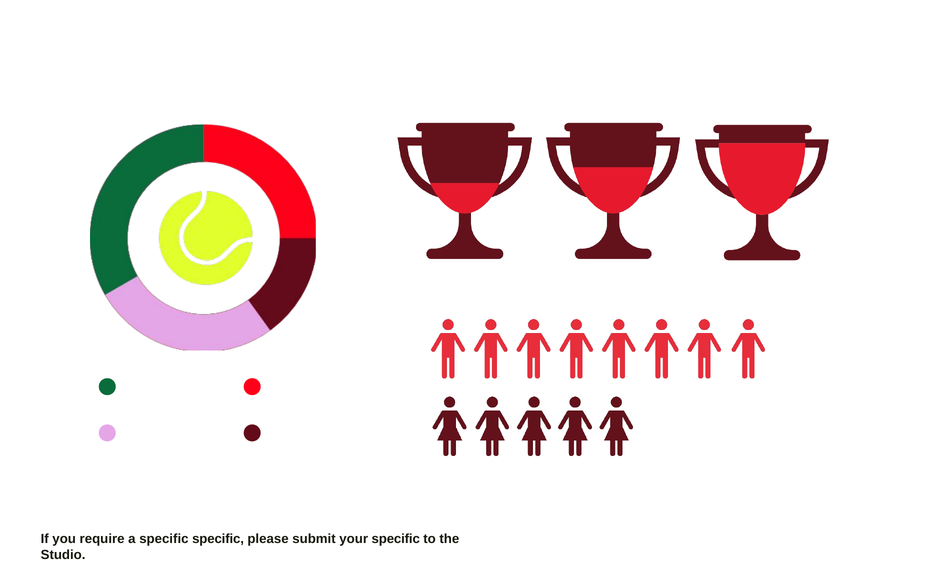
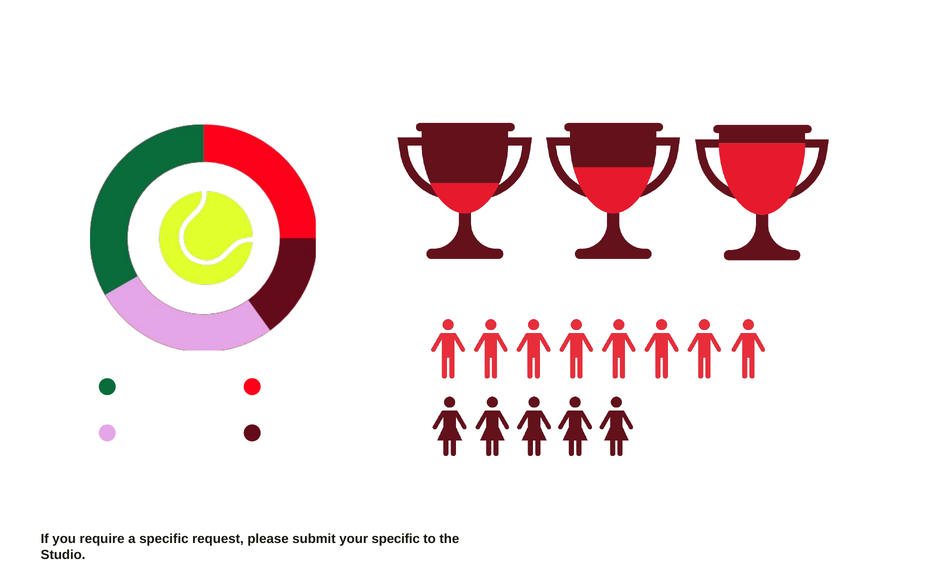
specific specific: specific -> request
